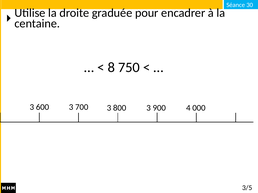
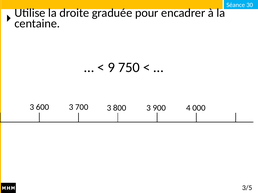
8: 8 -> 9
